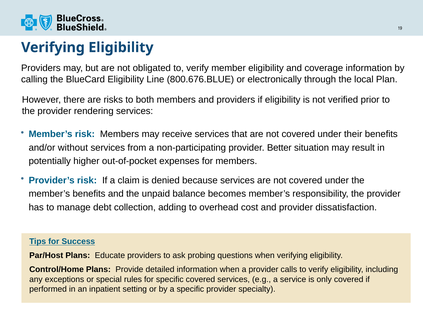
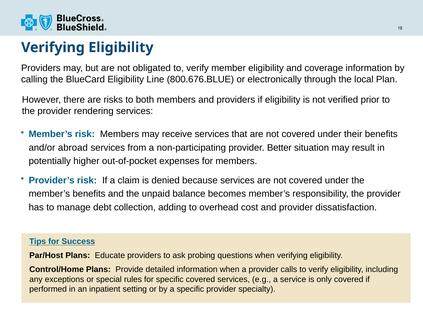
without: without -> abroad
